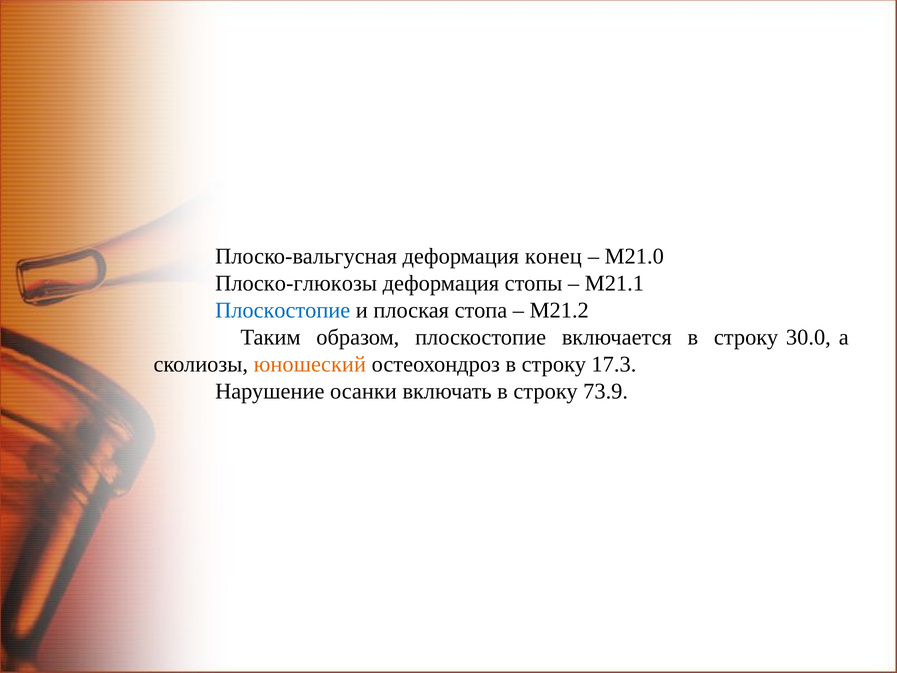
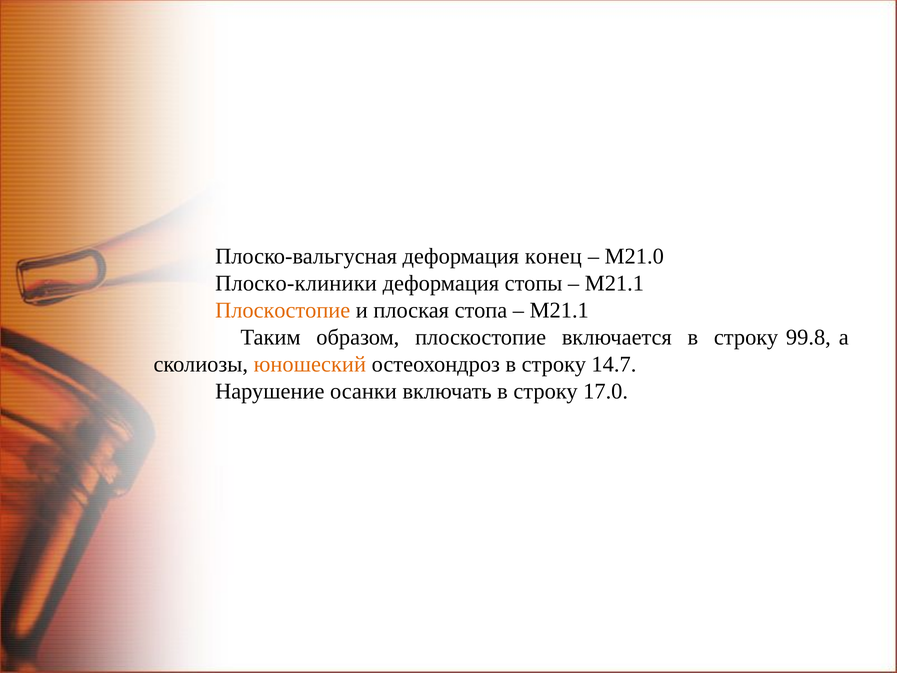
Плоско-глюкозы: Плоско-глюкозы -> Плоско-клиники
Плоскостопие at (283, 310) colour: blue -> orange
М21.2 at (559, 310): М21.2 -> М21.1
30.0: 30.0 -> 99.8
17.3: 17.3 -> 14.7
73.9: 73.9 -> 17.0
